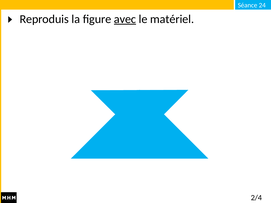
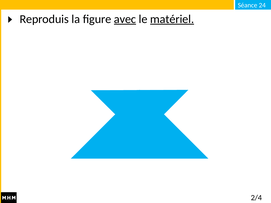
matériel underline: none -> present
